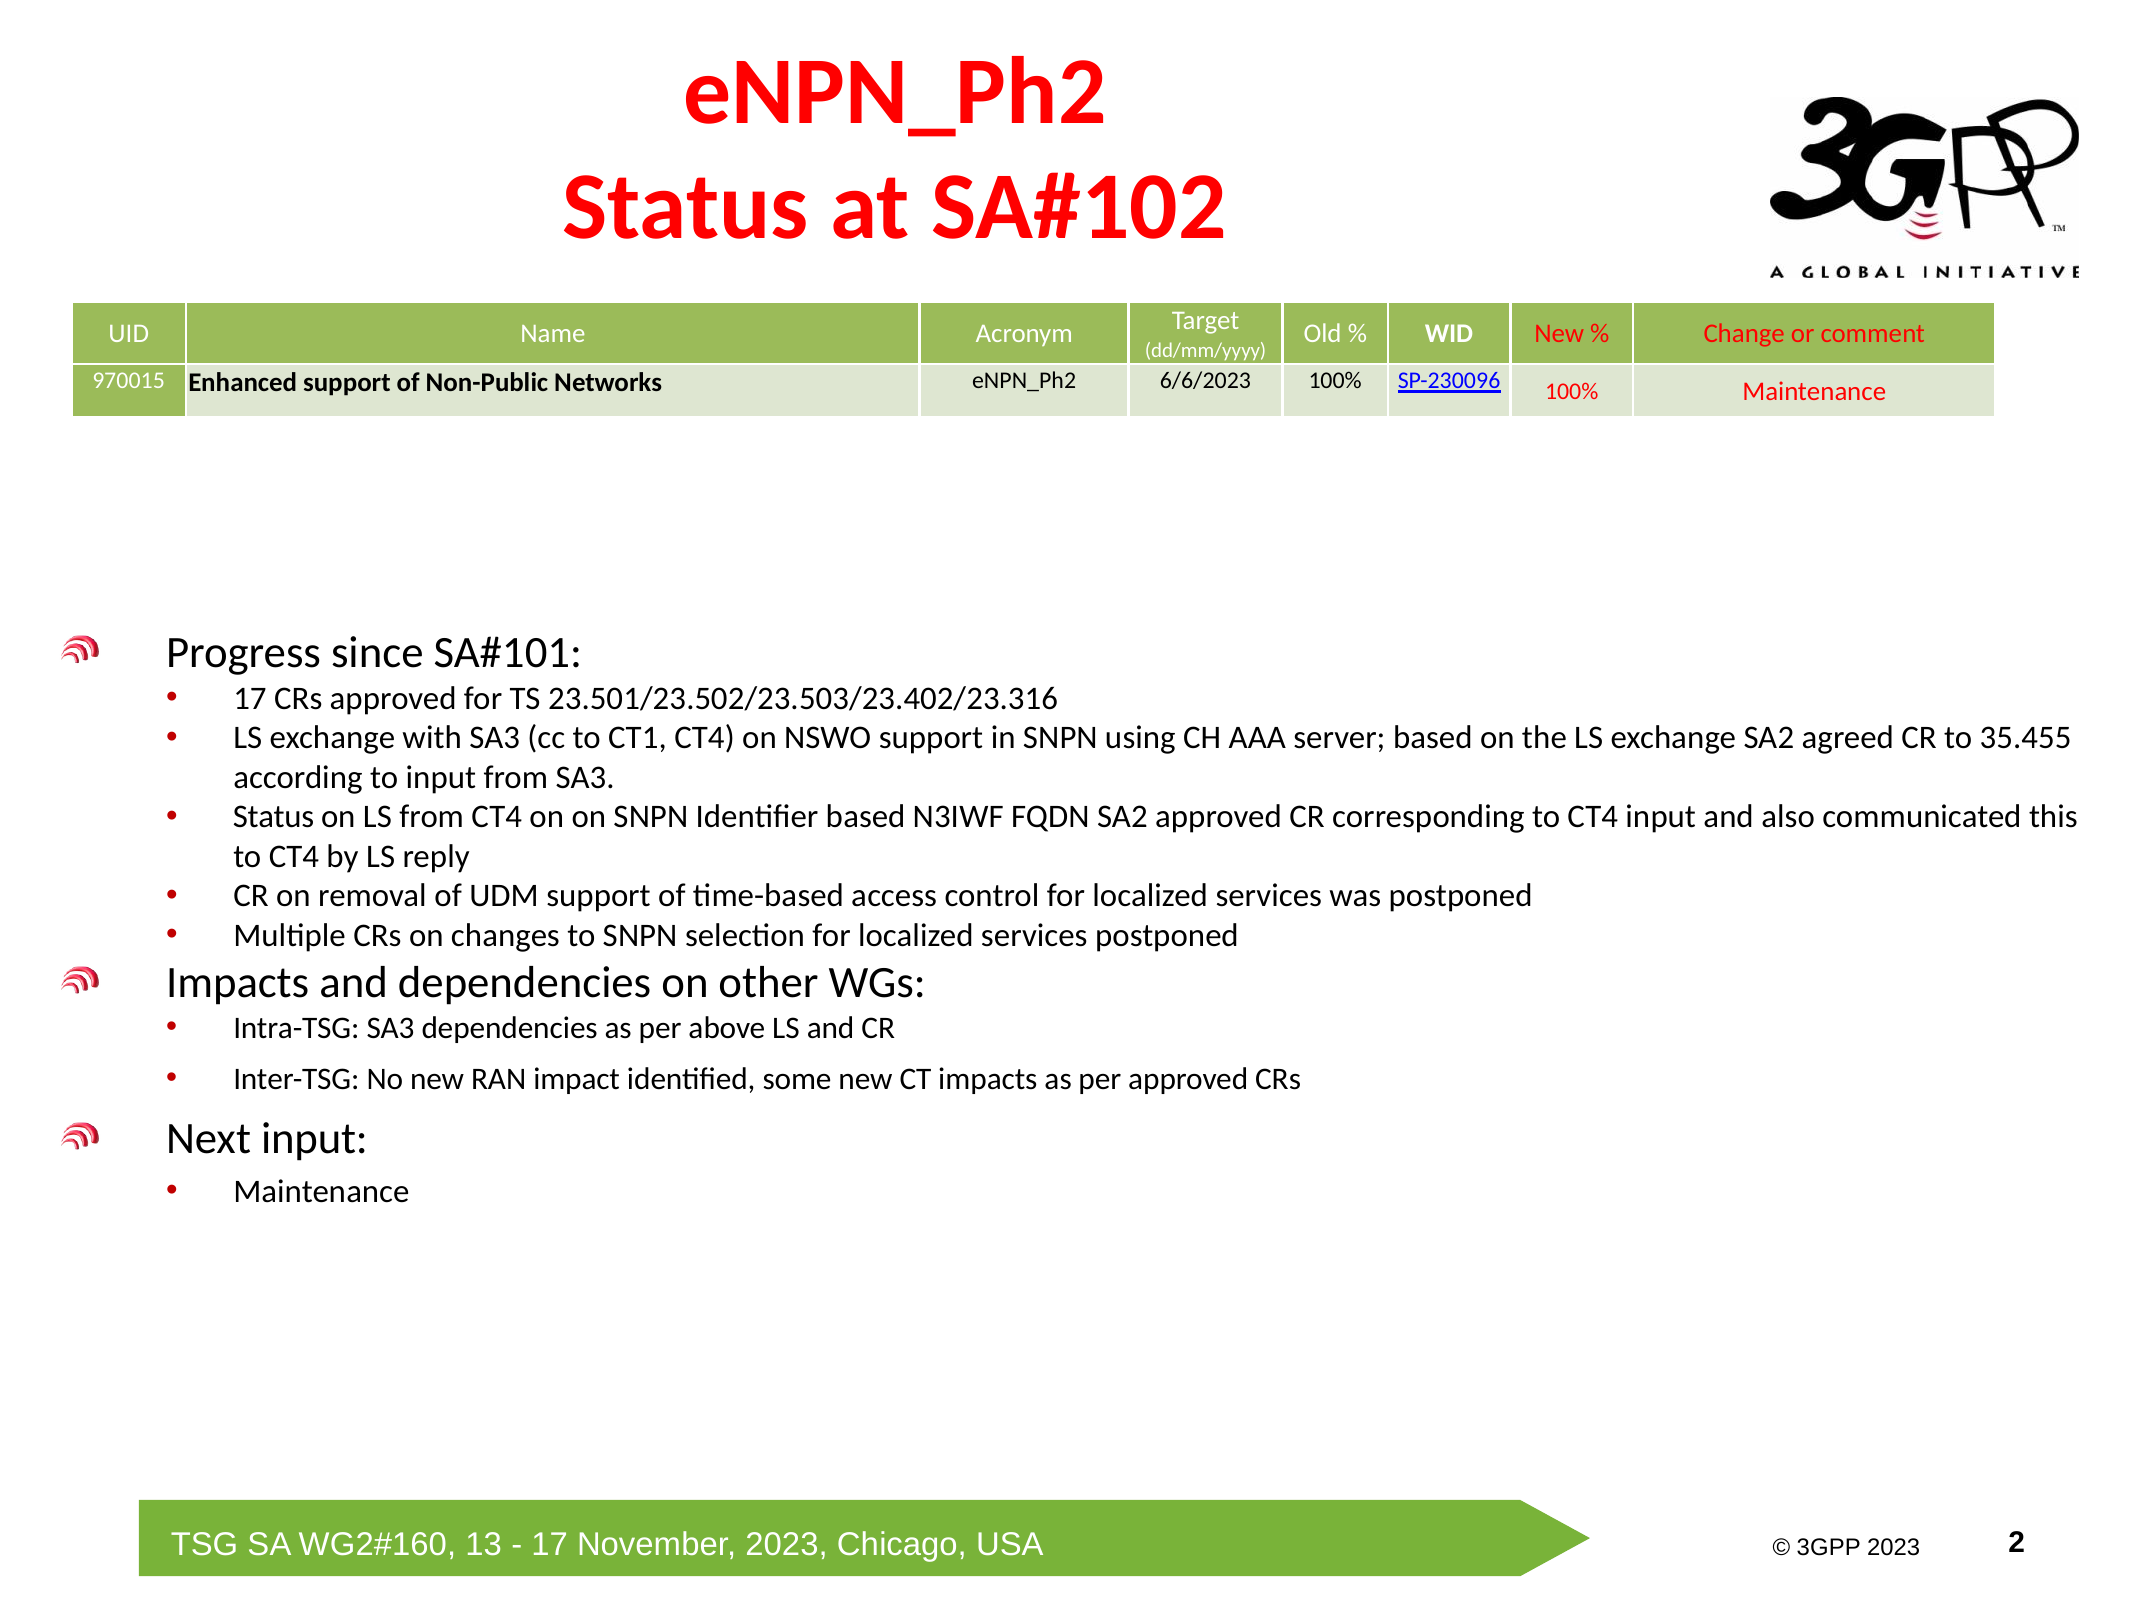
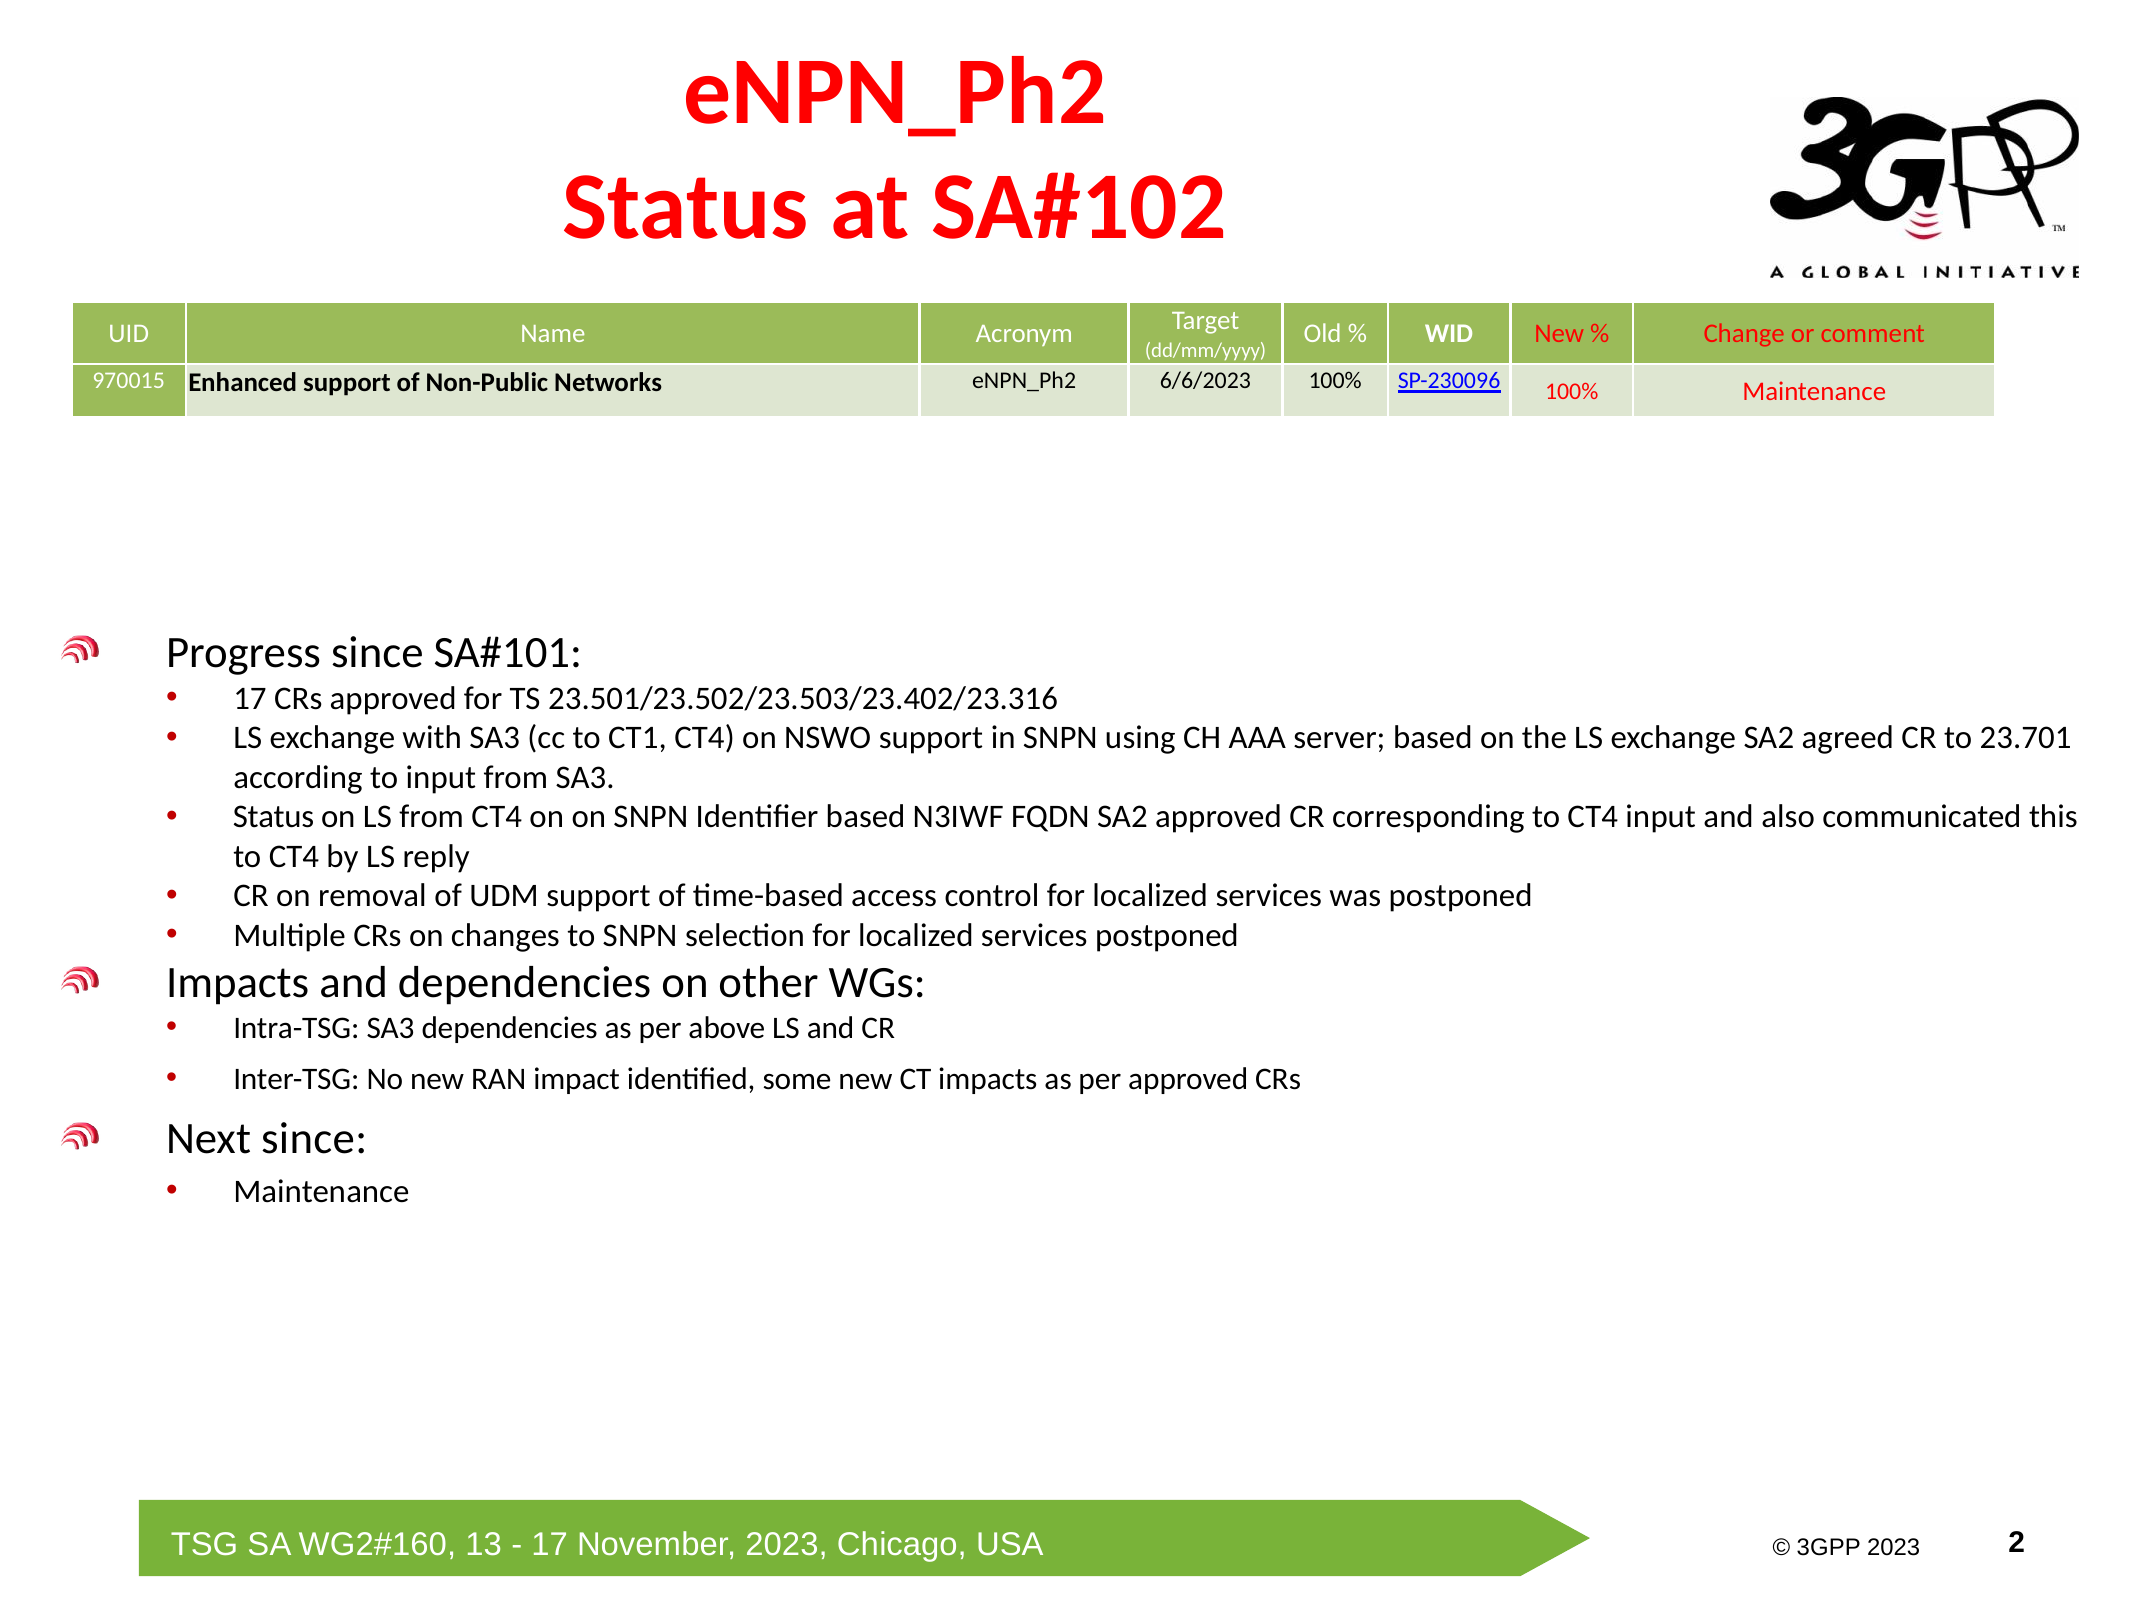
35.455: 35.455 -> 23.701
Next input: input -> since
